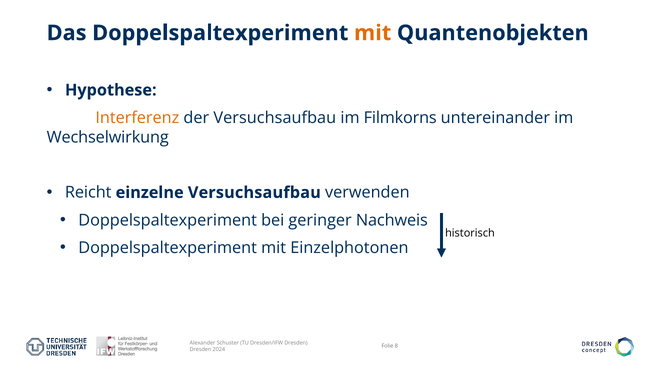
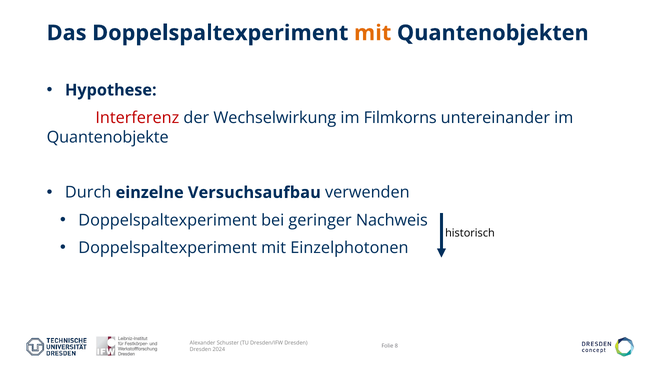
Interferenz colour: orange -> red
der Versuchsaufbau: Versuchsaufbau -> Wechselwirkung
Wechselwirkung: Wechselwirkung -> Quantenobjekte
Reicht: Reicht -> Durch
